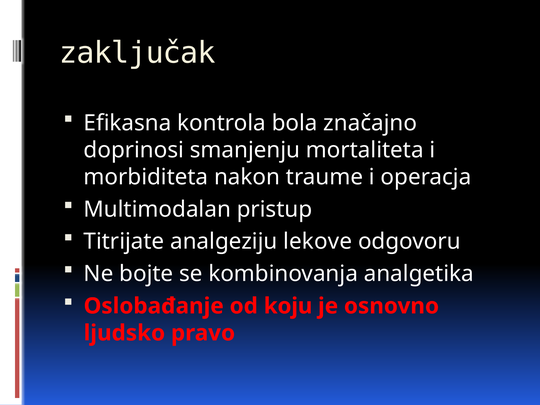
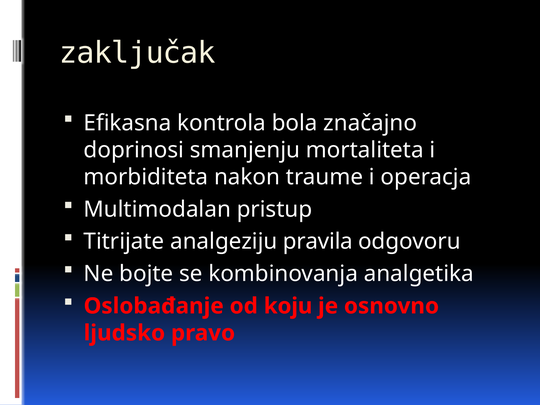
lekove: lekove -> pravila
